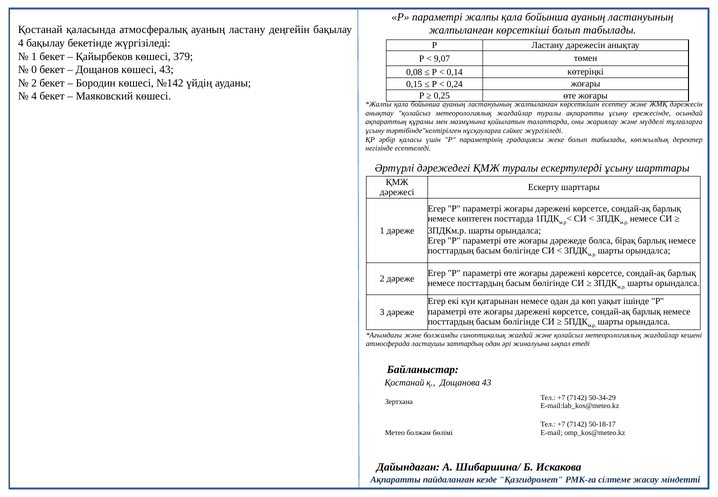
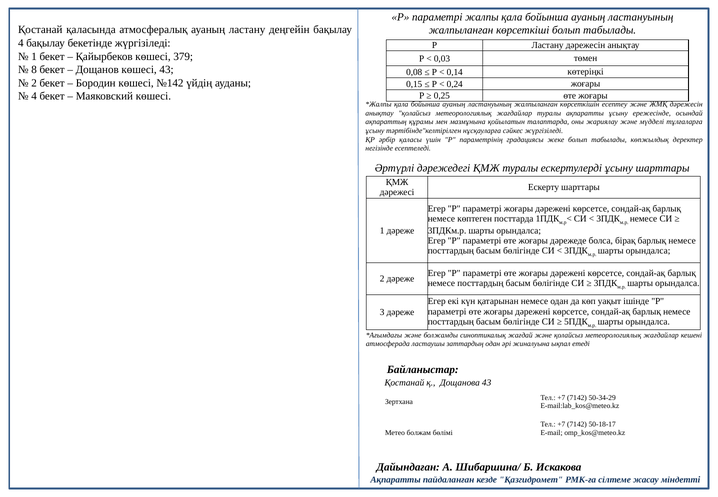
9,07: 9,07 -> 0,03
0: 0 -> 8
